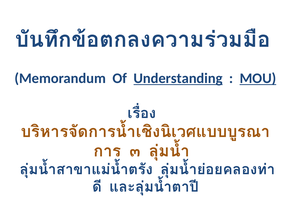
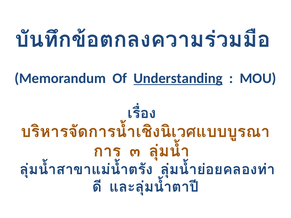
MOU underline: present -> none
